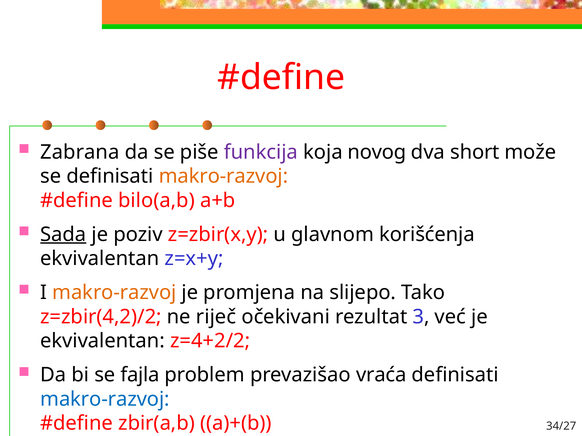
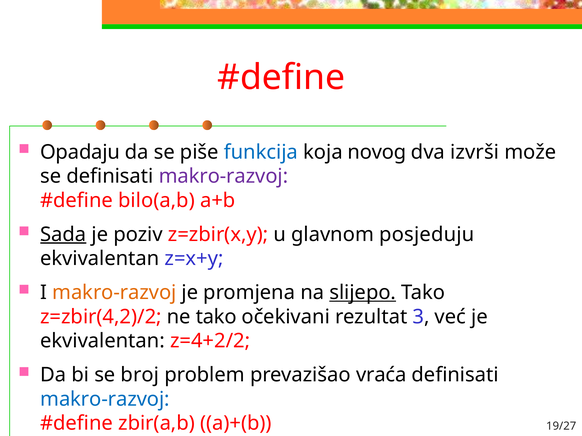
Zabrana: Zabrana -> Opadaju
funkcija colour: purple -> blue
short: short -> izvrši
makro-razvoj at (223, 177) colour: orange -> purple
korišćenja: korišćenja -> posjeduju
slijepo underline: none -> present
ne riječ: riječ -> tako
fajla: fajla -> broj
34/27: 34/27 -> 19/27
